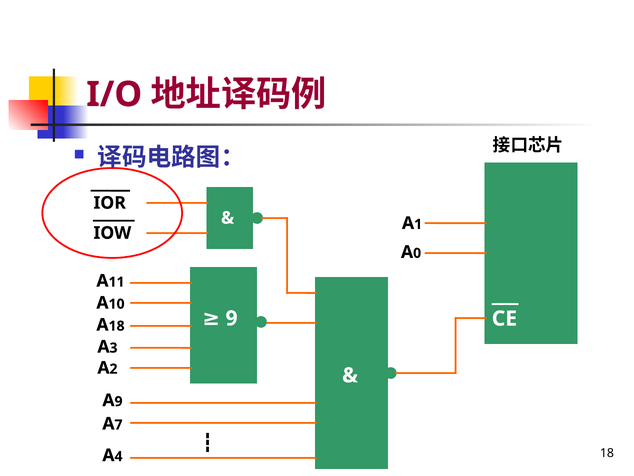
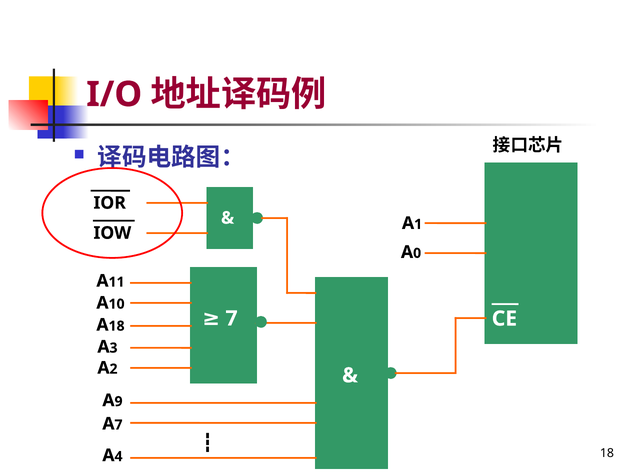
9: 9 -> 7
